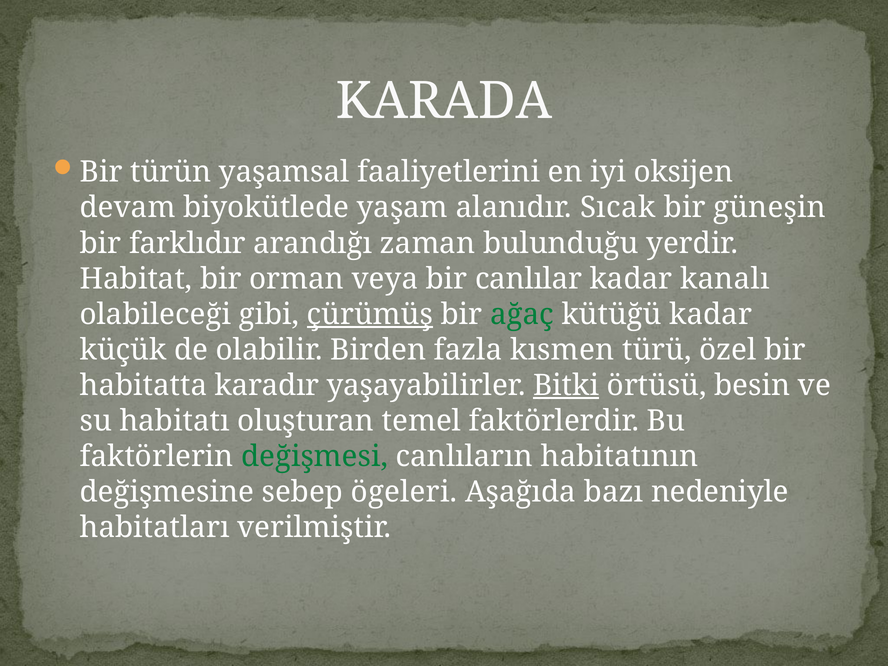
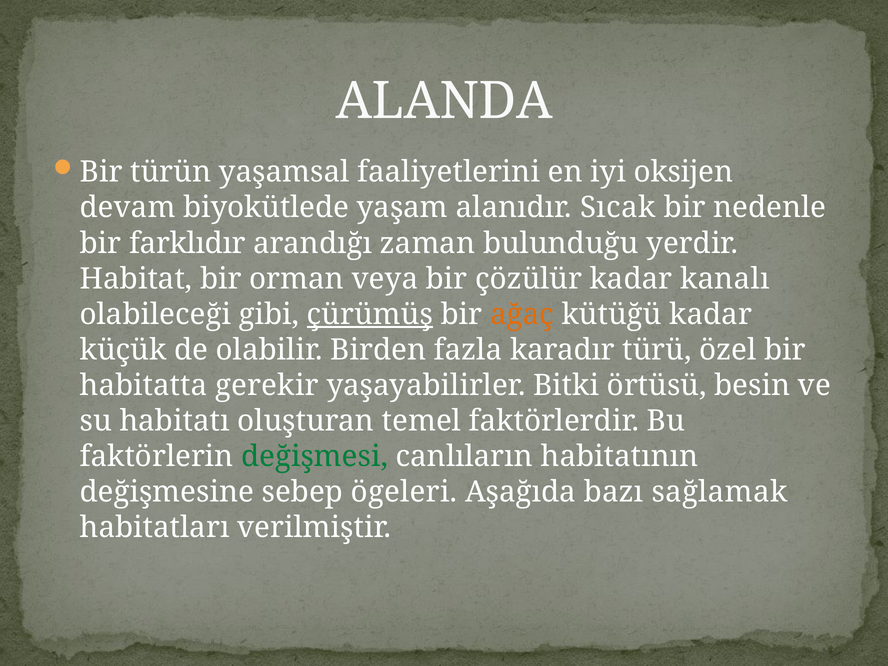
KARADA: KARADA -> ALANDA
güneşin: güneşin -> nedenle
canlılar: canlılar -> çözülür
ağaç colour: green -> orange
kısmen: kısmen -> karadır
karadır: karadır -> gerekir
Bitki underline: present -> none
nedeniyle: nedeniyle -> sağlamak
